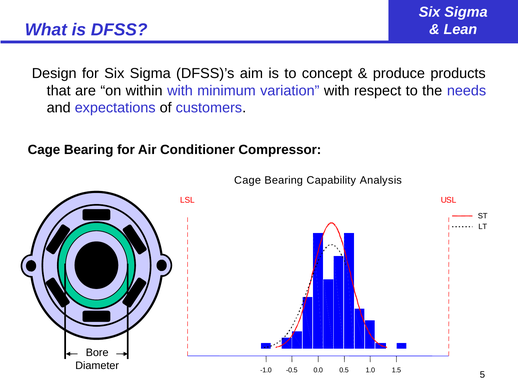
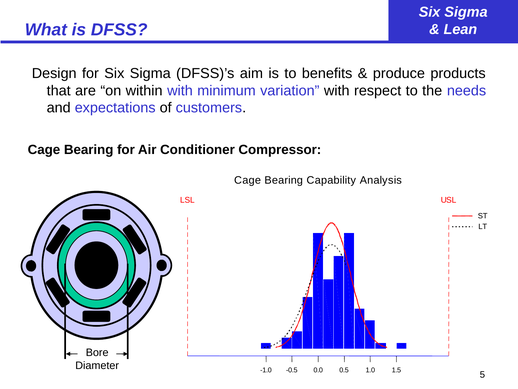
concept: concept -> benefits
